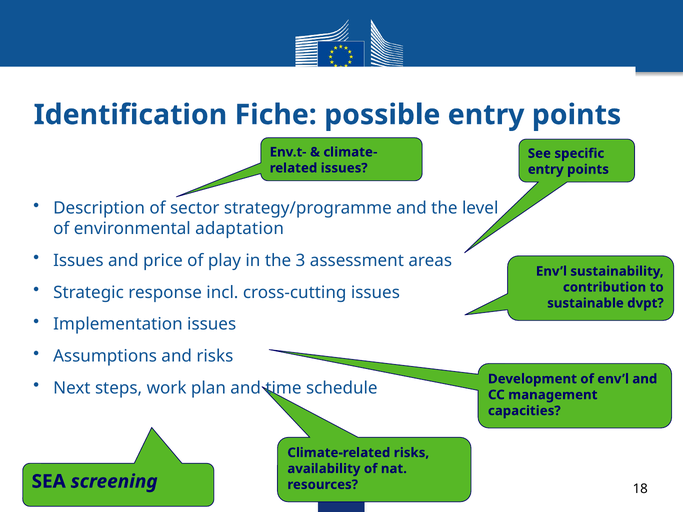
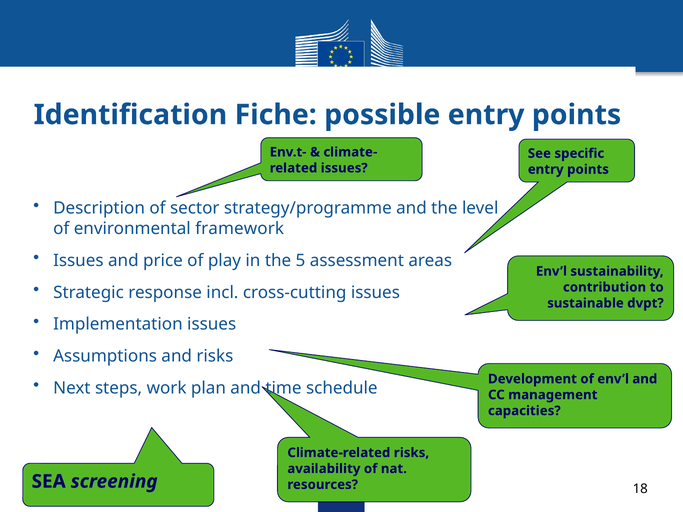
adaptation: adaptation -> framework
3: 3 -> 5
